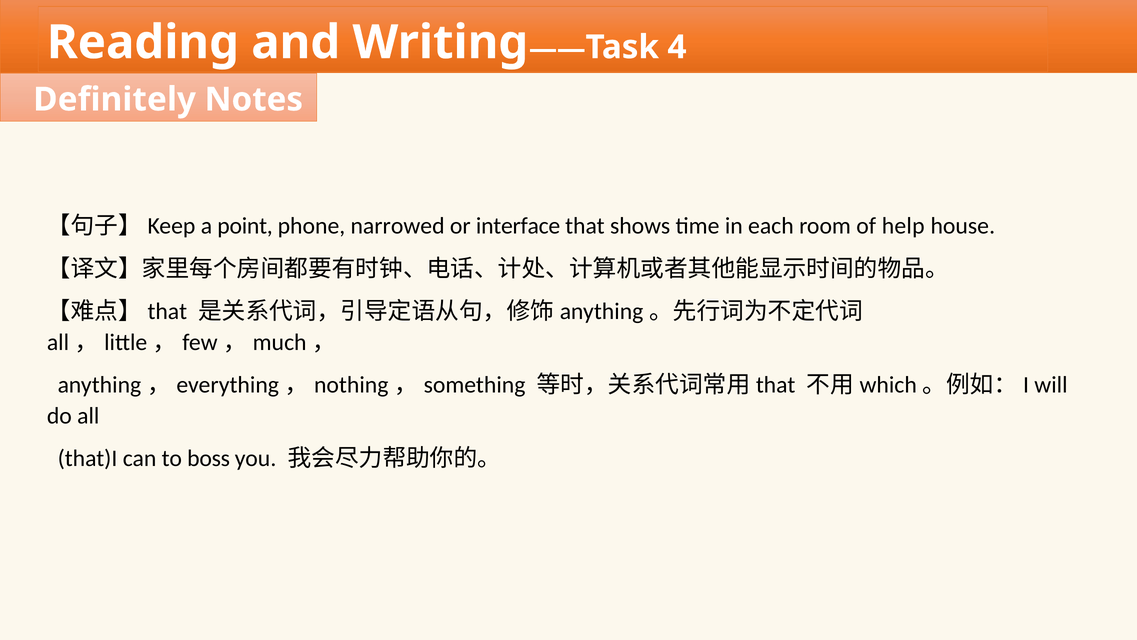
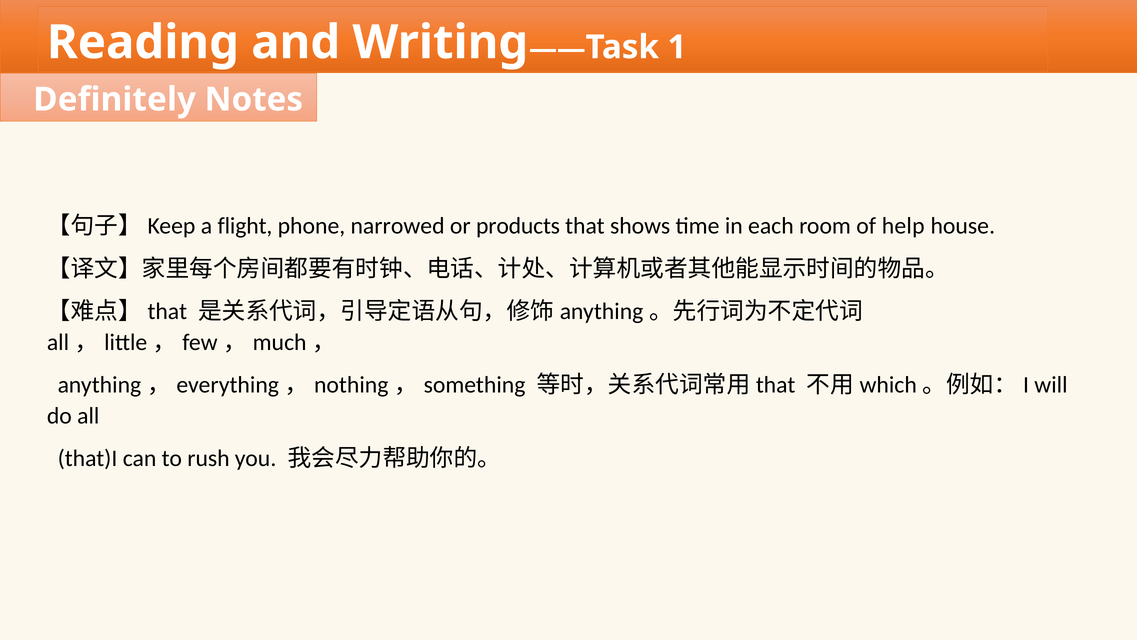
4: 4 -> 1
point: point -> flight
interface: interface -> products
boss: boss -> rush
